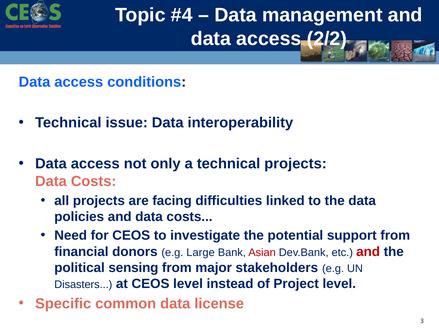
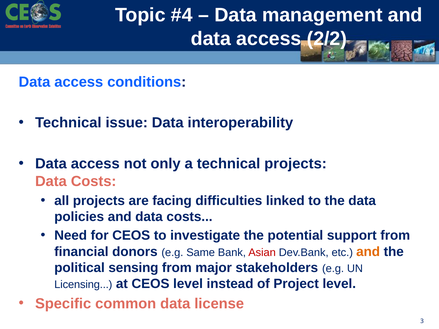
Large: Large -> Same
and at (368, 252) colour: red -> orange
Disasters: Disasters -> Licensing
